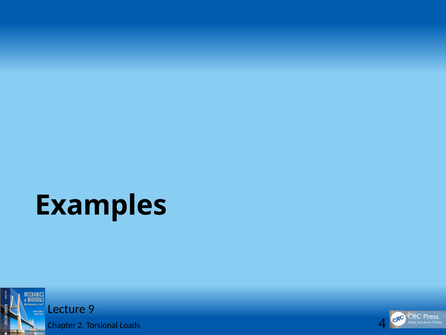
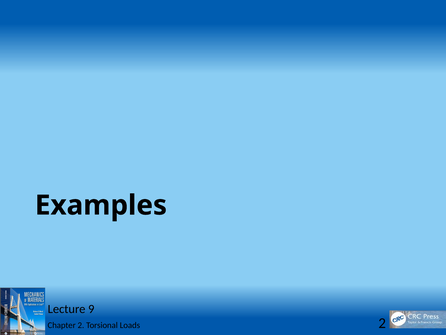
Loads 4: 4 -> 2
